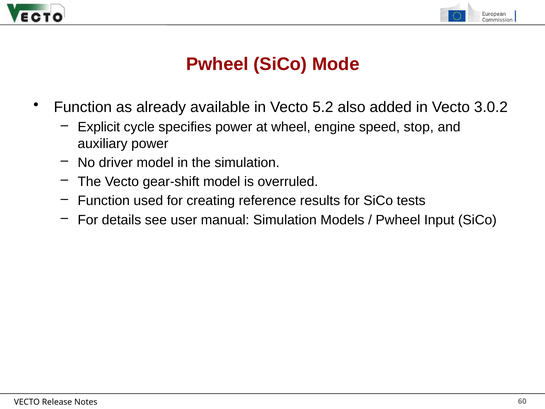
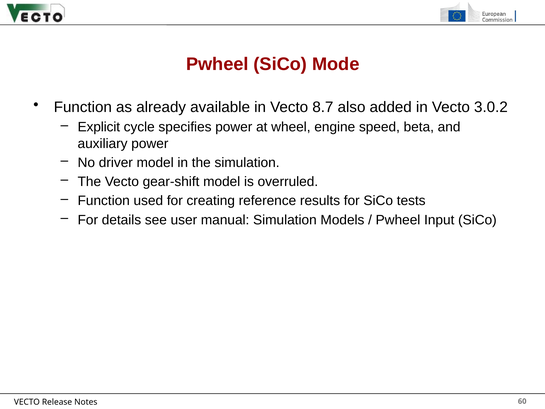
5.2: 5.2 -> 8.7
stop: stop -> beta
